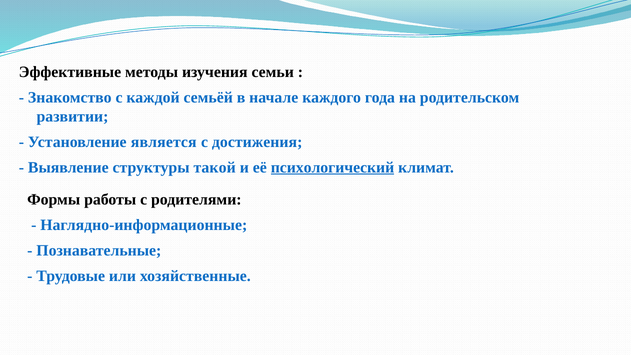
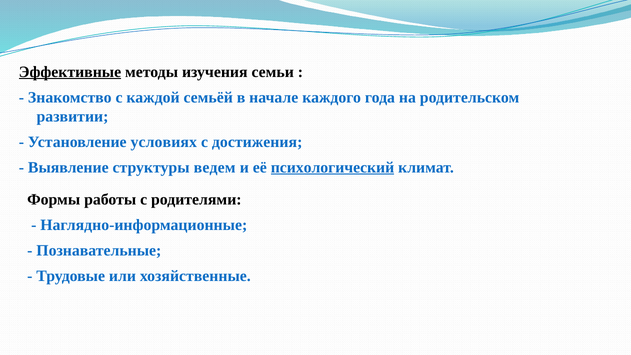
Эффективные underline: none -> present
является: является -> условиях
такой: такой -> ведем
